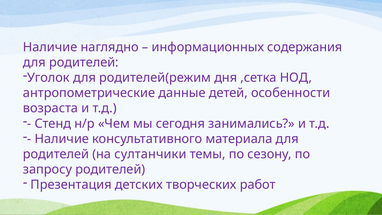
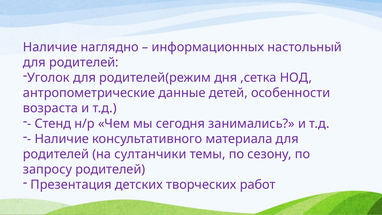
содержания: содержания -> настольный
